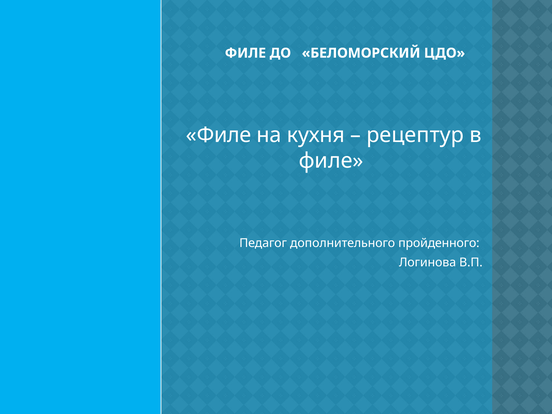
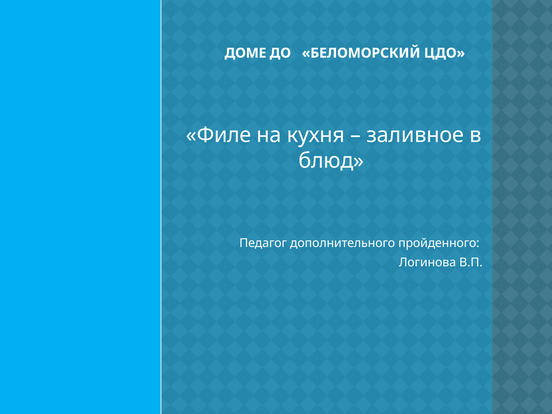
ФИЛЕ at (245, 53): ФИЛЕ -> ДОМЕ
рецептур: рецептур -> заливное
филе at (331, 161): филе -> блюд
